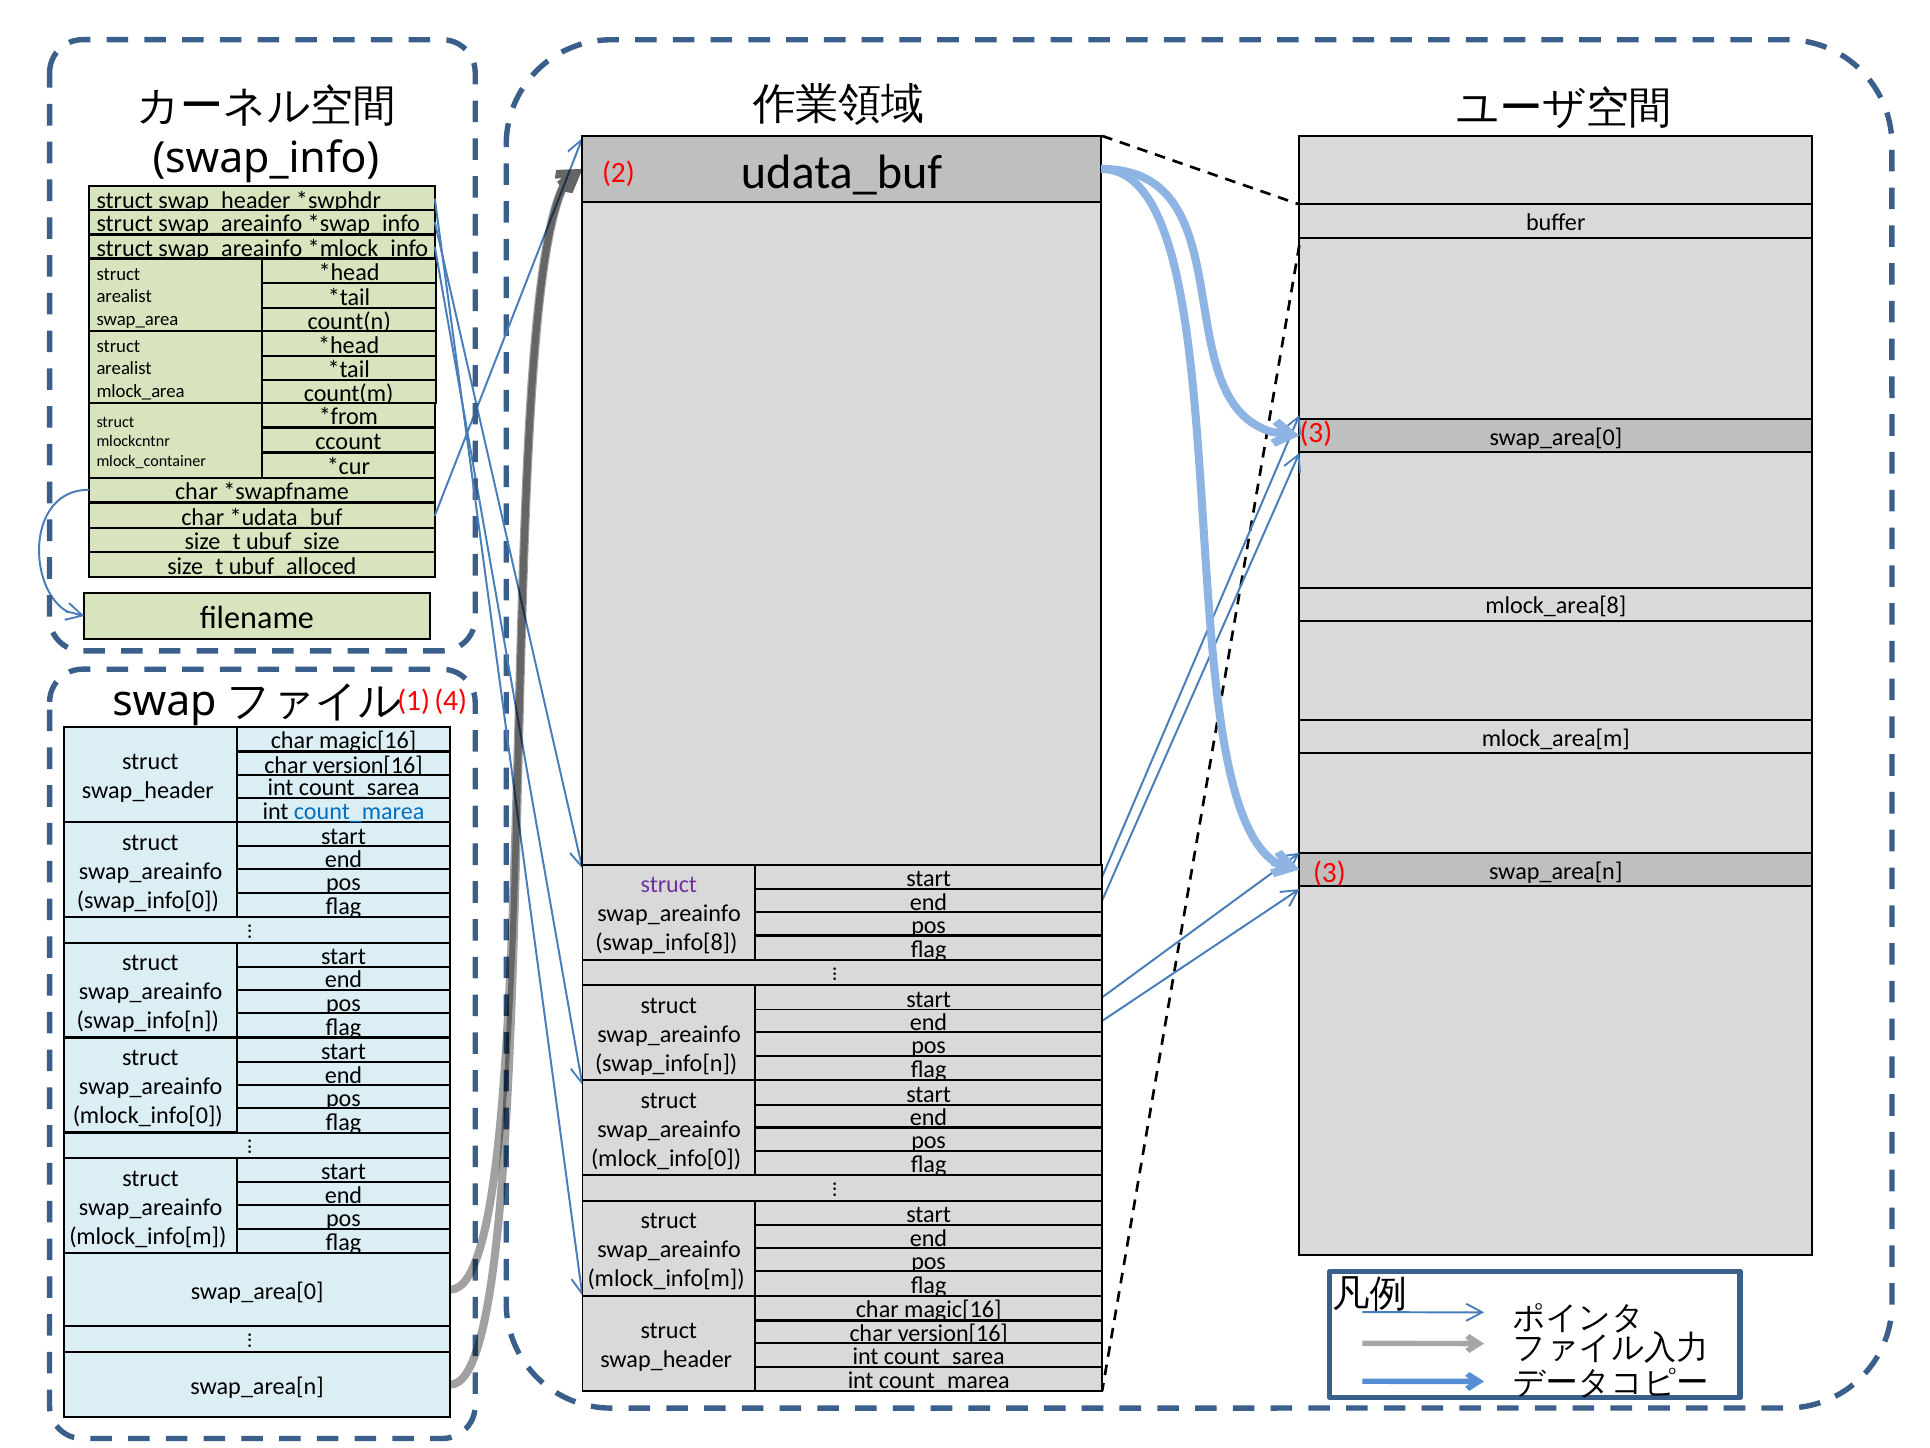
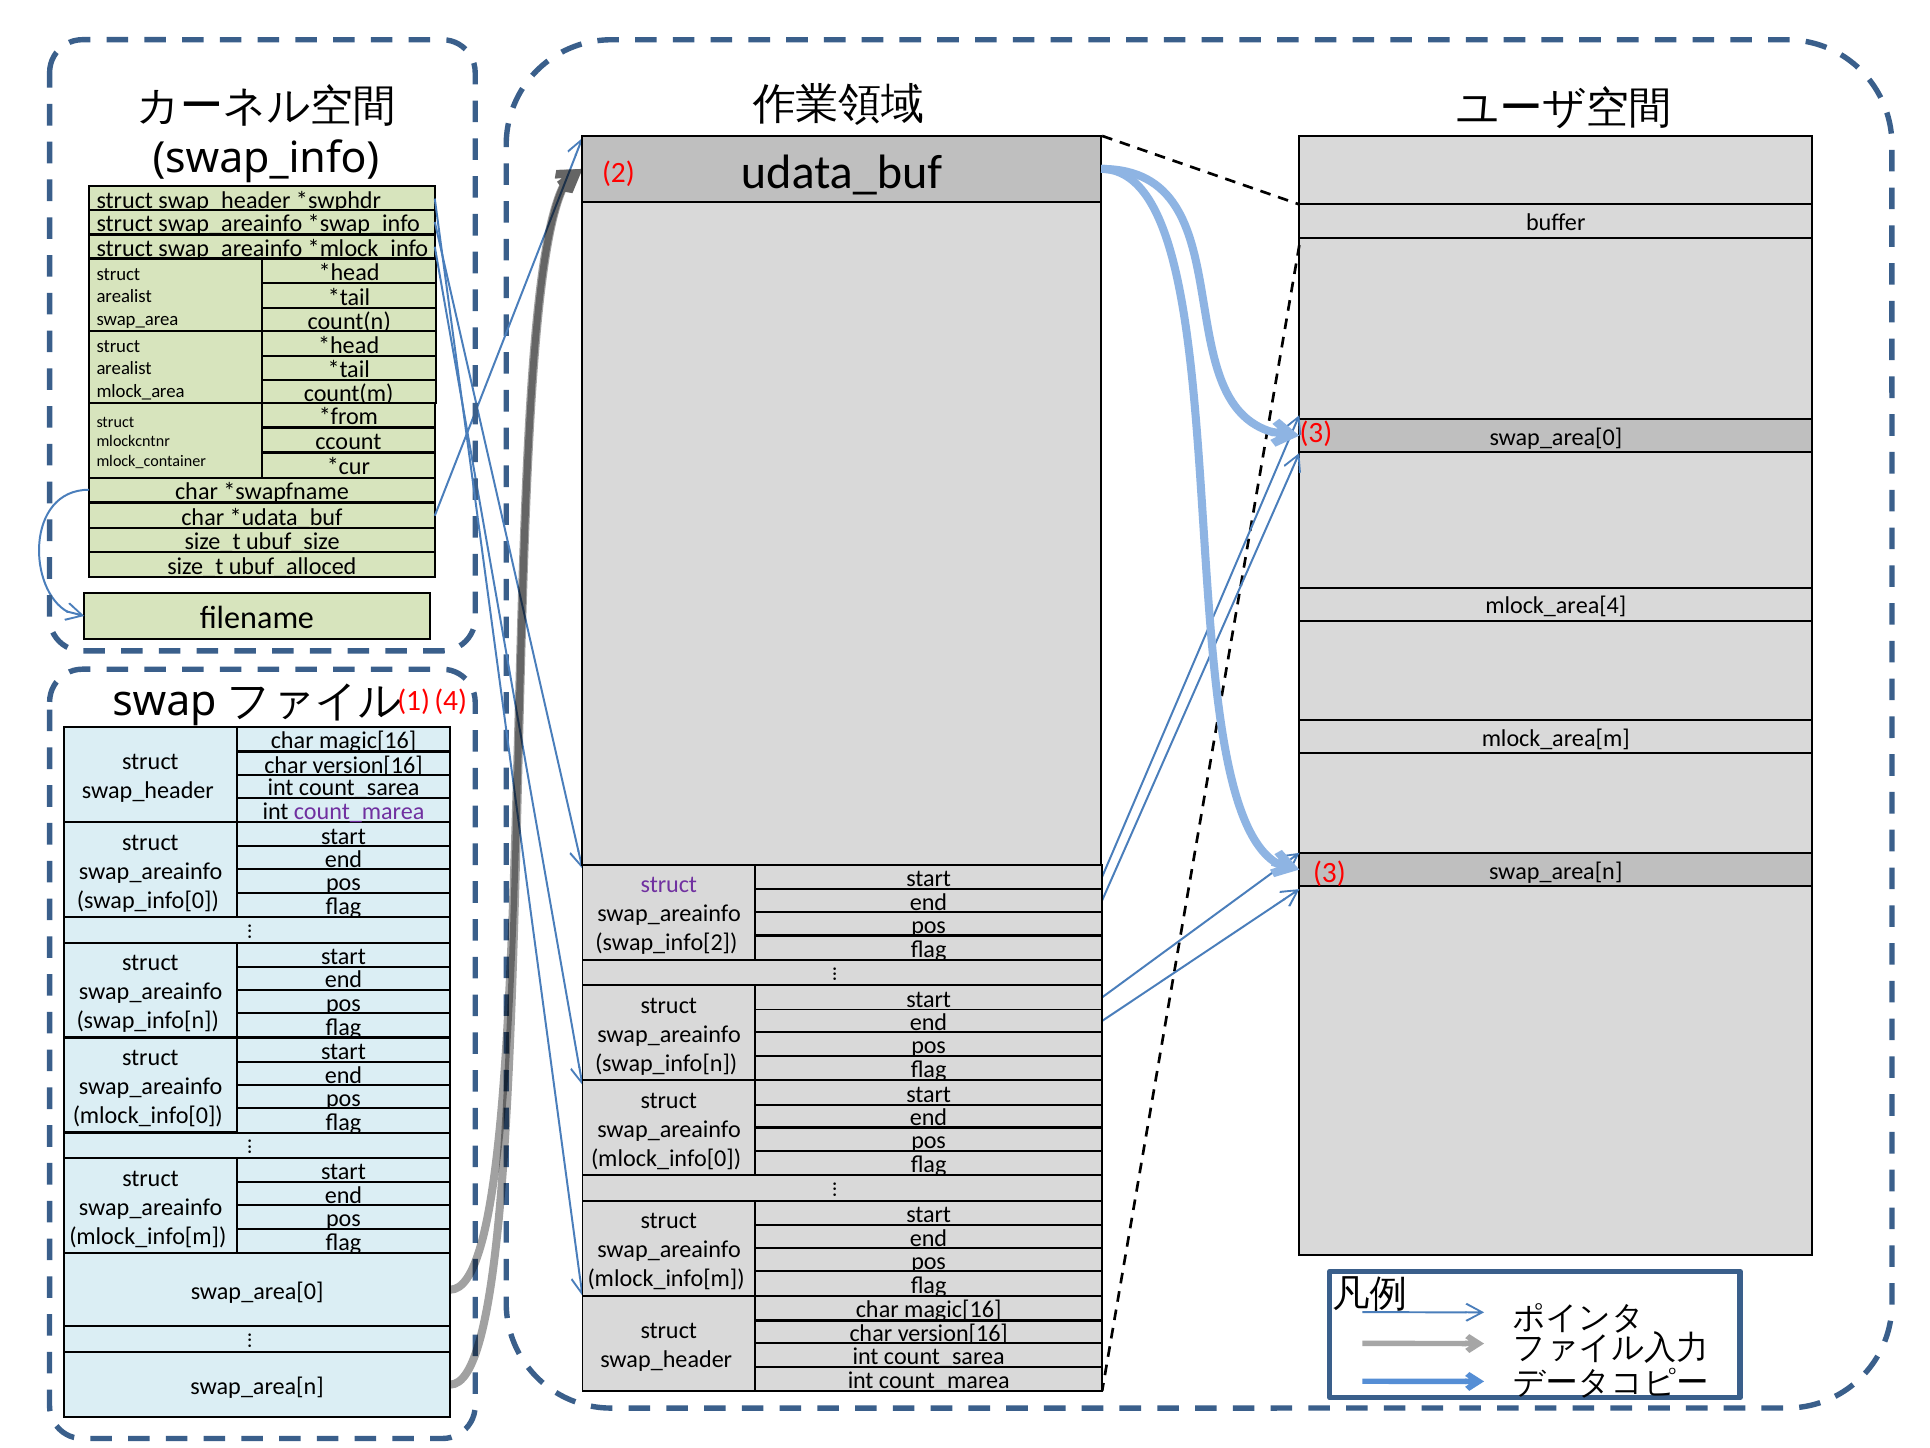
mlock_area[8: mlock_area[8 -> mlock_area[4
count_marea at (359, 812) colour: blue -> purple
swap_info[8: swap_info[8 -> swap_info[2
